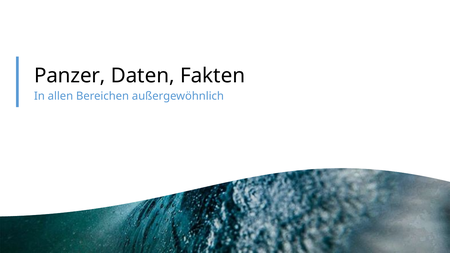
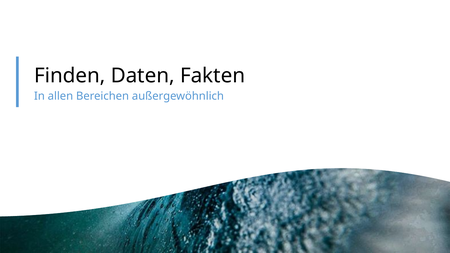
Panzer: Panzer -> Finden
